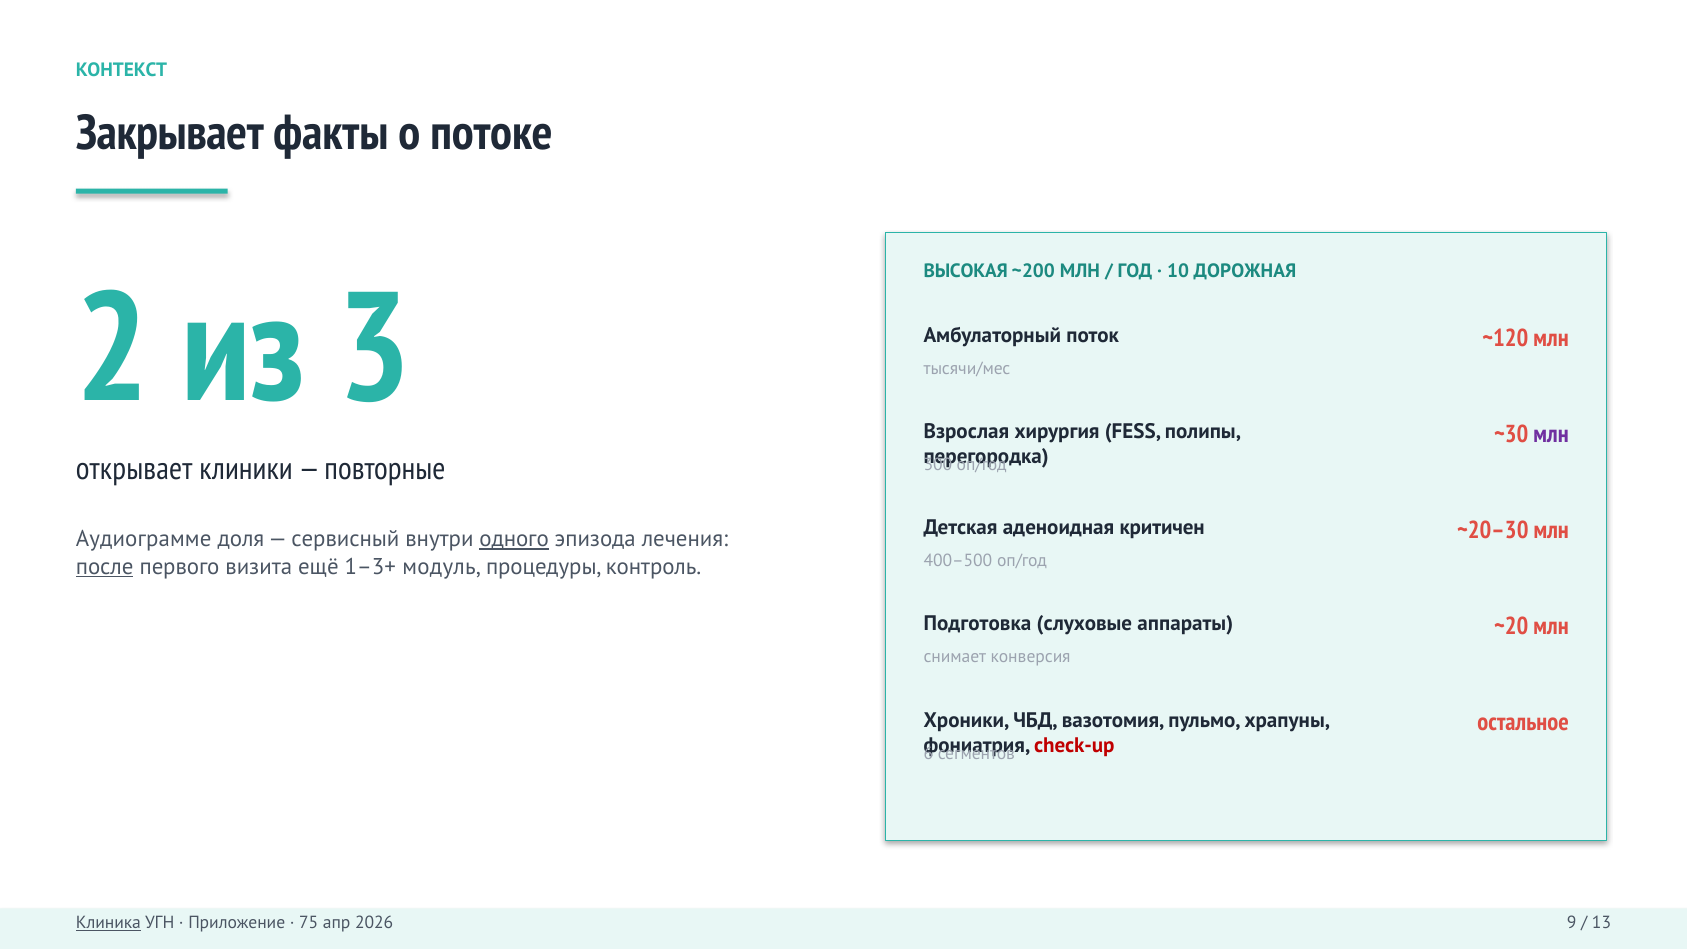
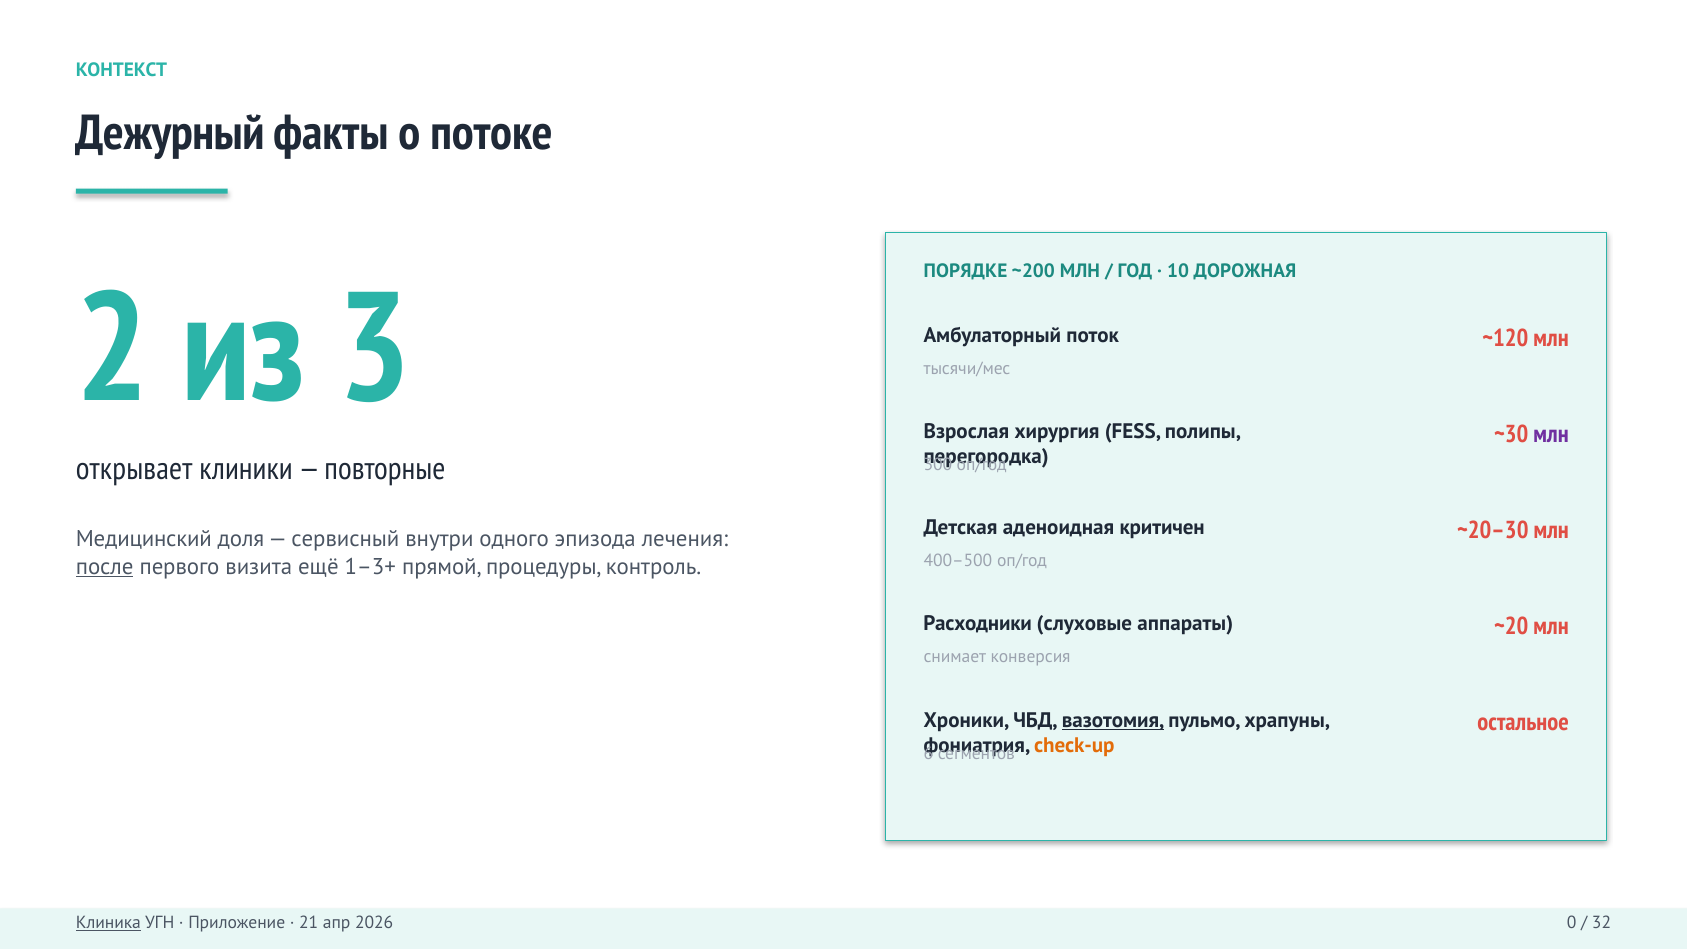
Закрывает: Закрывает -> Дежурный
ВЫСОКАЯ: ВЫСОКАЯ -> ПОРЯДКЕ
Аудиограмме: Аудиограмме -> Медицинский
одного underline: present -> none
модуль: модуль -> прямой
Подготовка: Подготовка -> Расходники
вазотомия underline: none -> present
check-up colour: red -> orange
75: 75 -> 21
9: 9 -> 0
13: 13 -> 32
